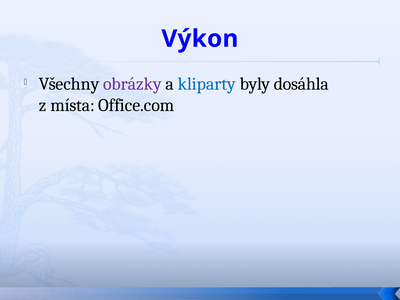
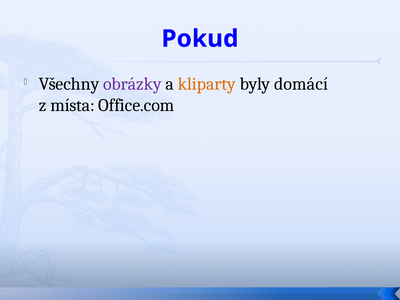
Výkon: Výkon -> Pokud
kliparty colour: blue -> orange
dosáhla: dosáhla -> domácí
